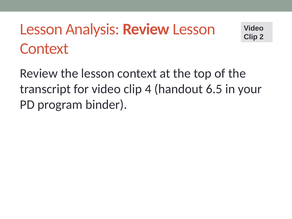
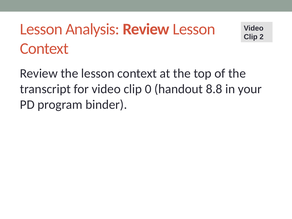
4: 4 -> 0
6.5: 6.5 -> 8.8
